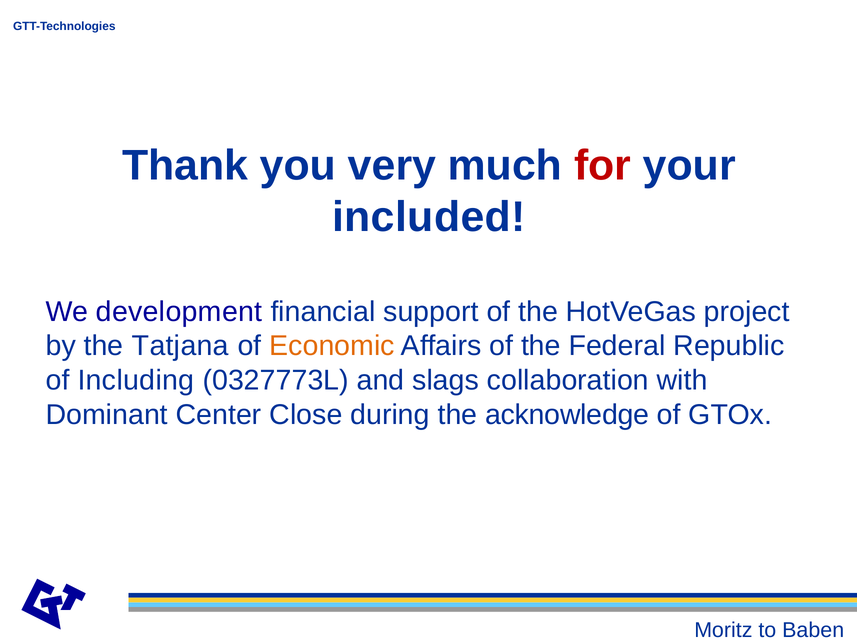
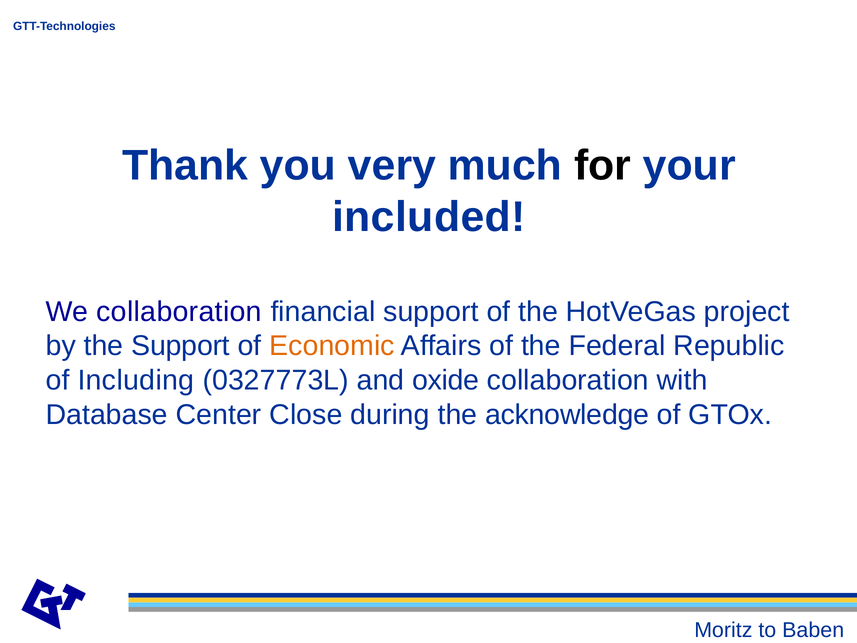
for colour: red -> black
We development: development -> collaboration
the Tatjana: Tatjana -> Support
slags: slags -> oxide
Dominant: Dominant -> Database
